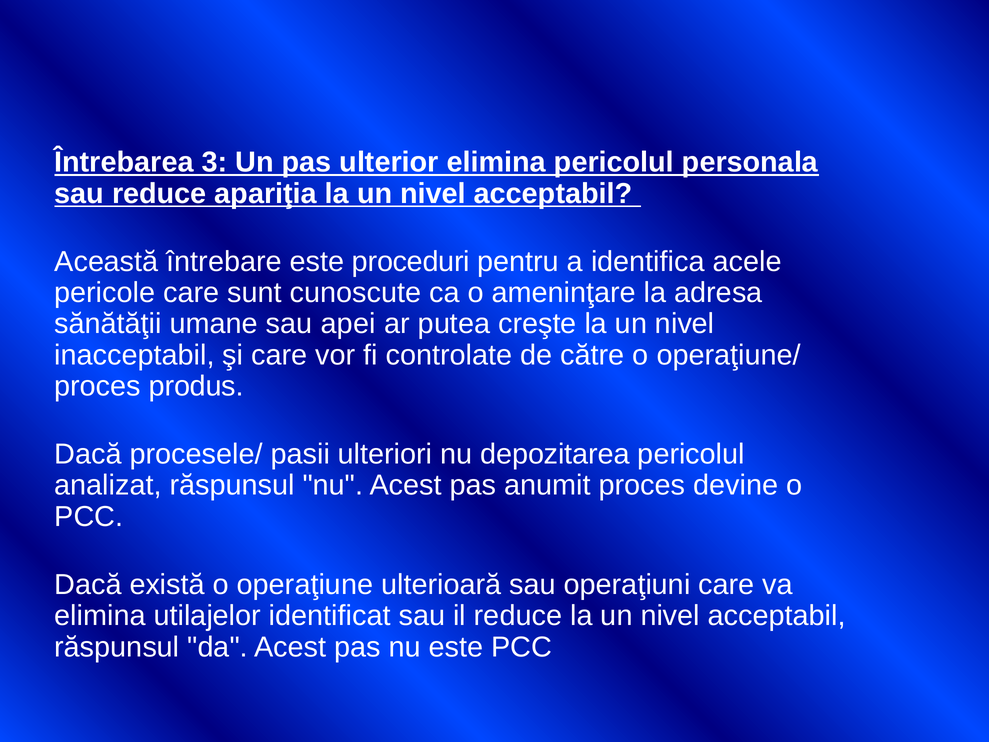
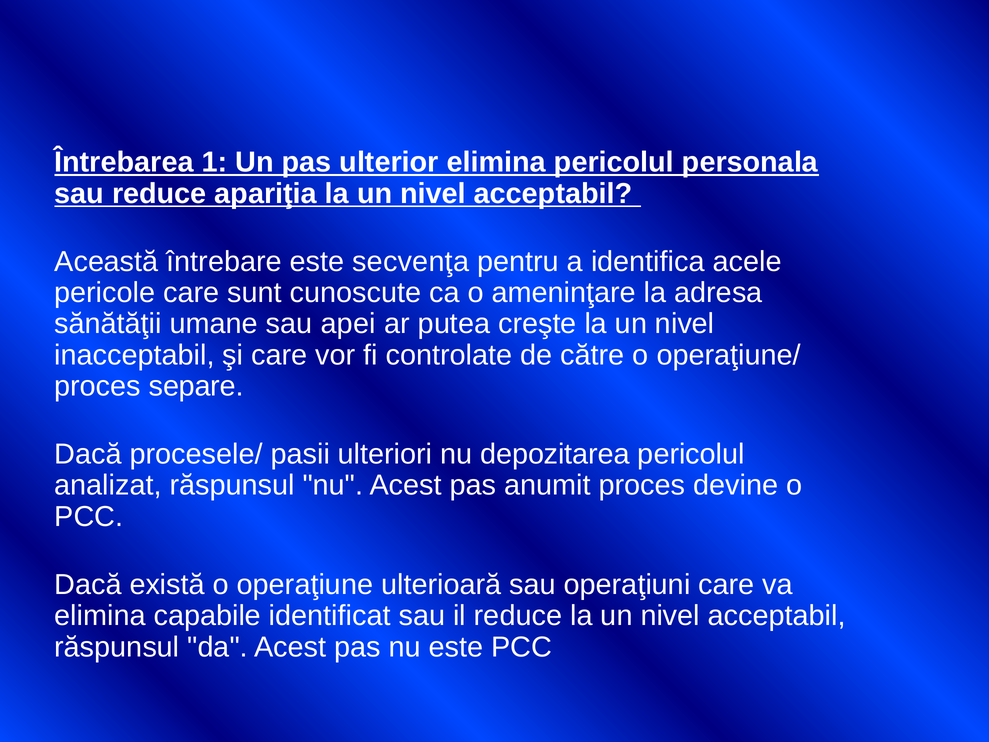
3: 3 -> 1
proceduri: proceduri -> secvenţa
produs: produs -> separe
utilajelor: utilajelor -> capabile
